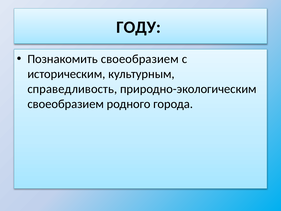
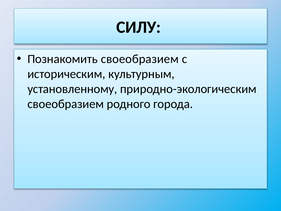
ГОДУ: ГОДУ -> СИЛУ
справедливость: справедливость -> установленному
